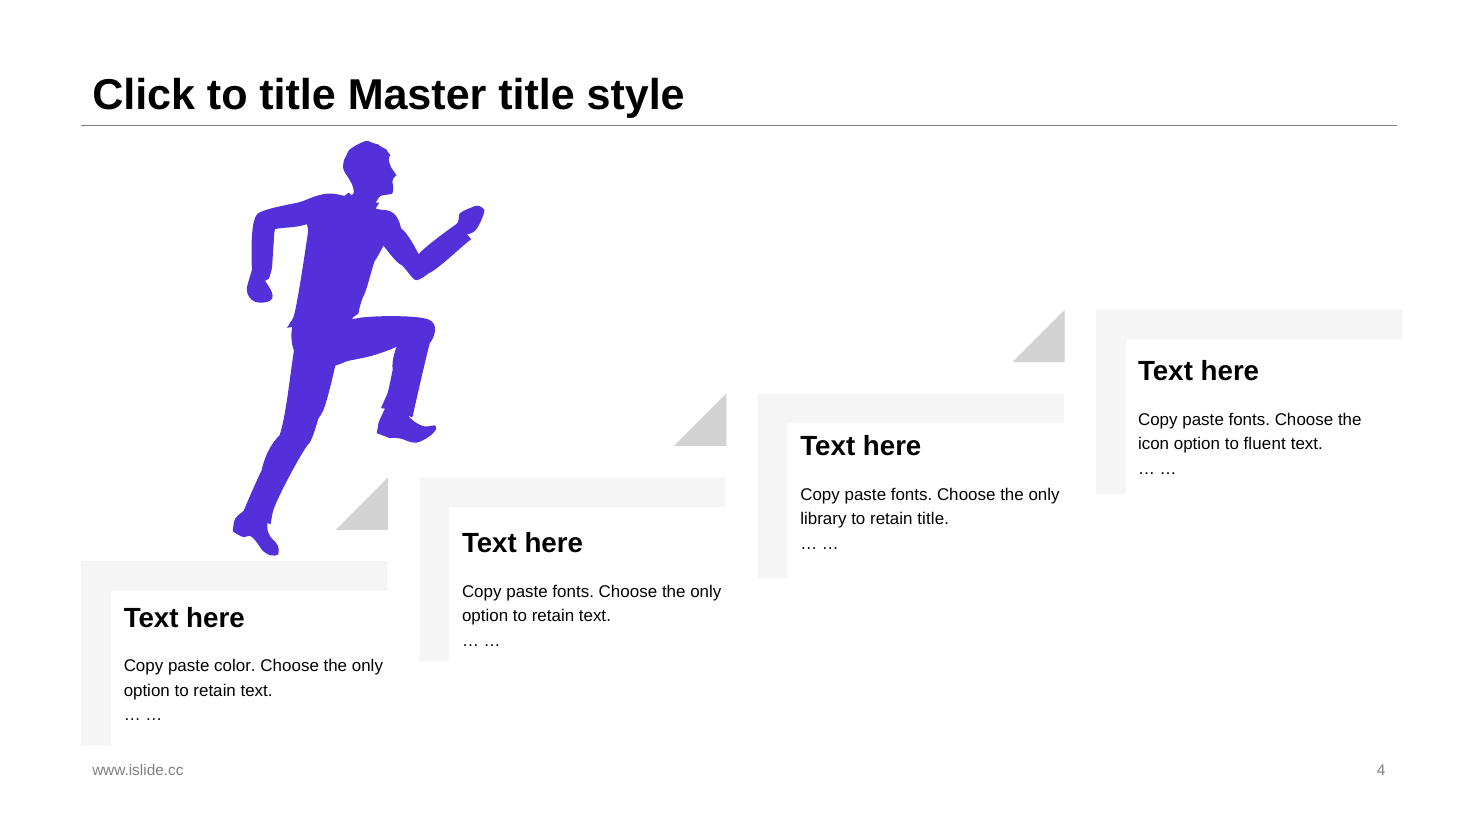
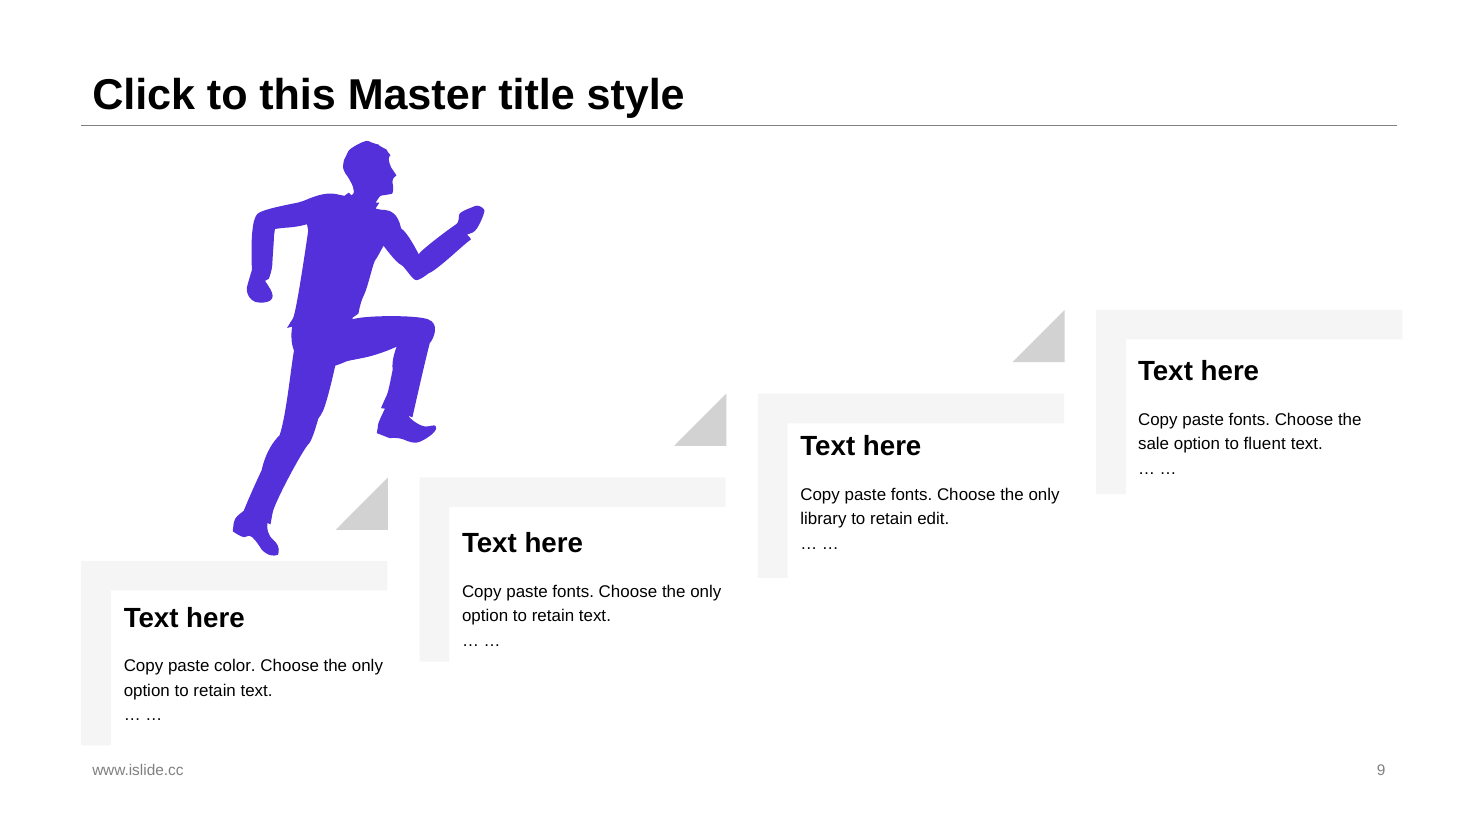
to title: title -> this
icon: icon -> sale
retain title: title -> edit
4: 4 -> 9
